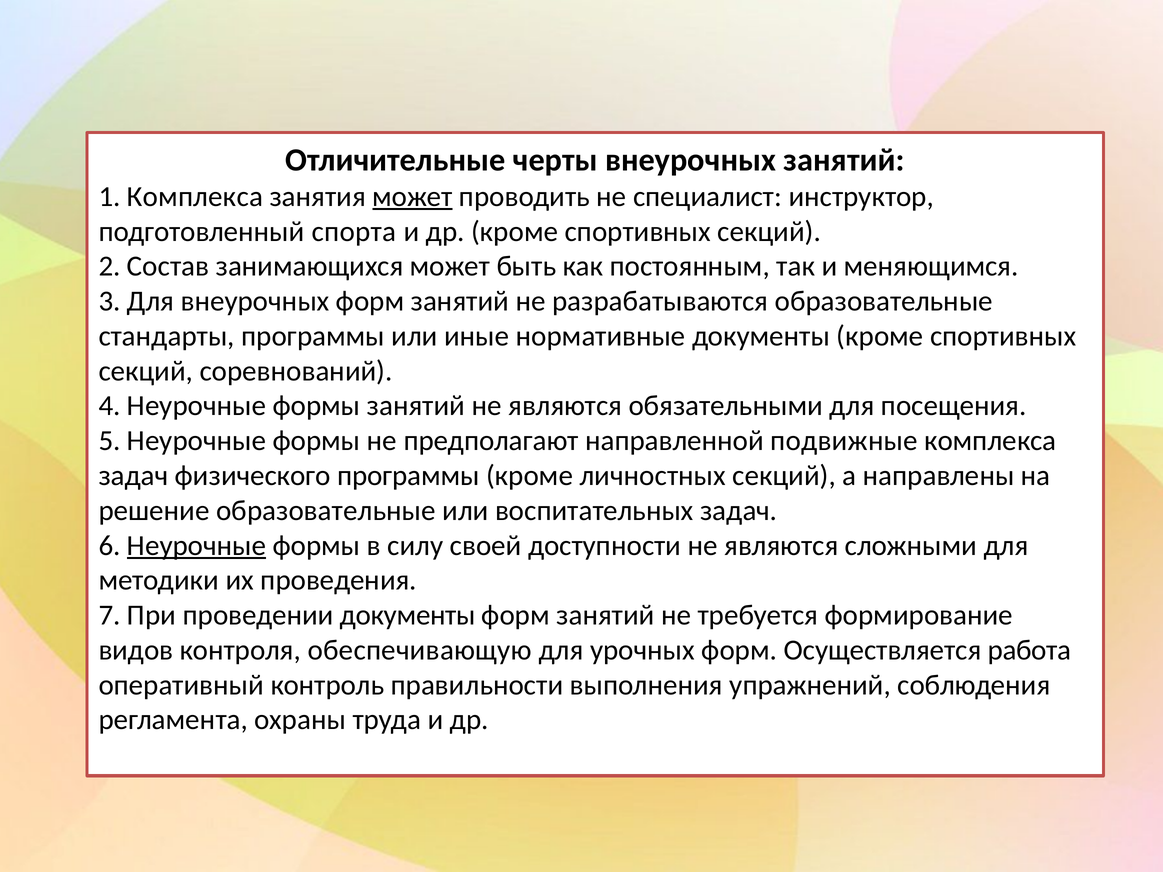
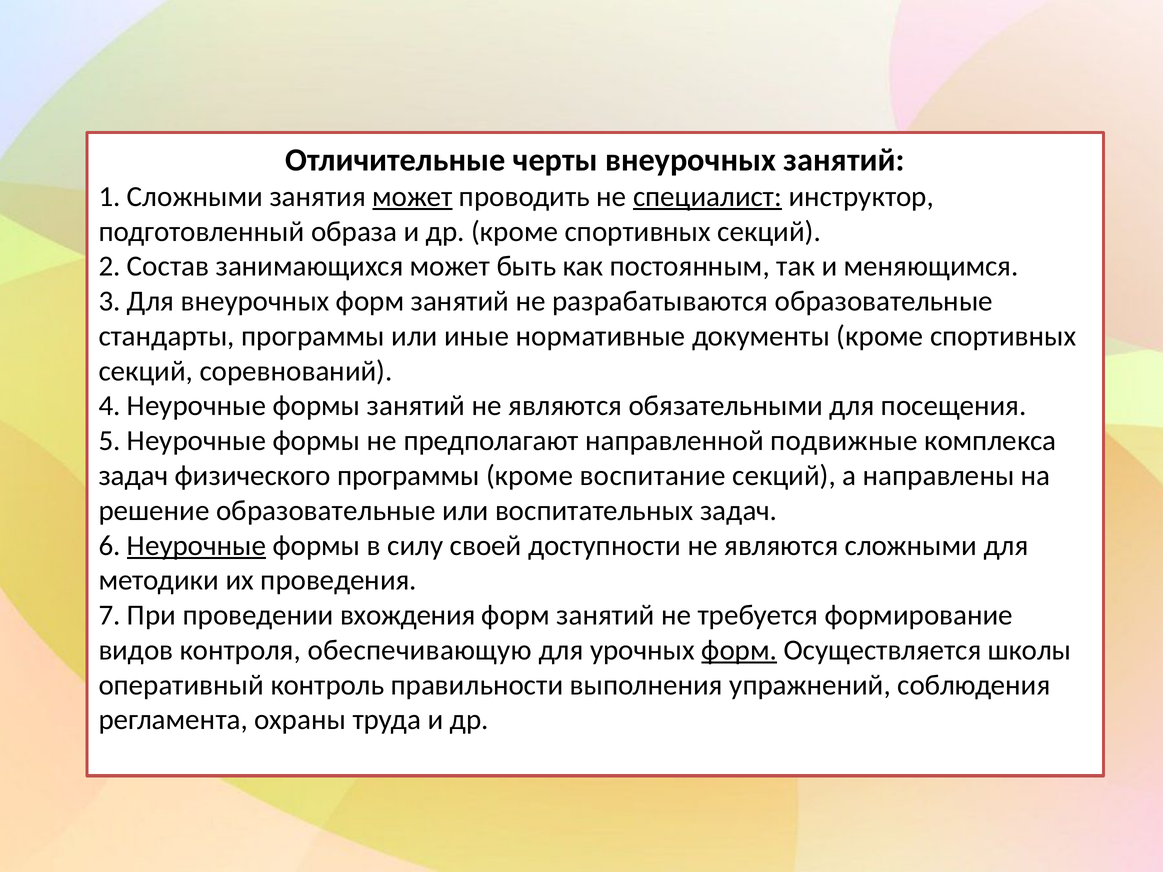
1 Комплекса: Комплекса -> Сложными
специалист underline: none -> present
спорта: спорта -> образа
личностных: личностных -> воспитание
проведении документы: документы -> вхождения
форм at (739, 650) underline: none -> present
работа: работа -> школы
